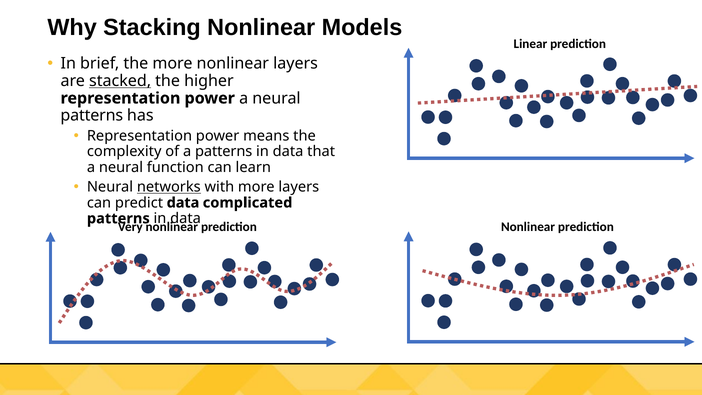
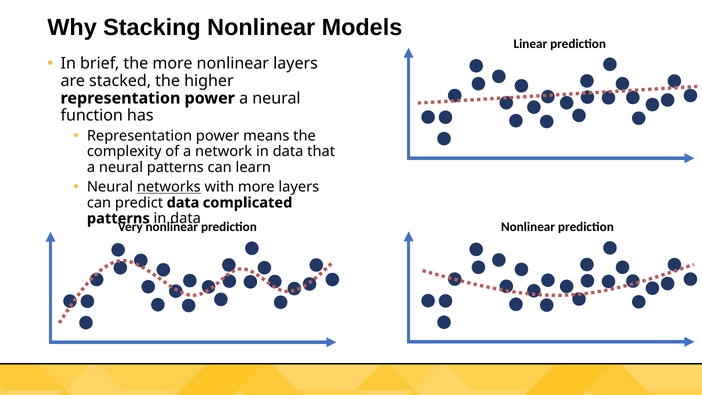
stacked underline: present -> none
patterns at (92, 116): patterns -> function
a patterns: patterns -> network
neural function: function -> patterns
